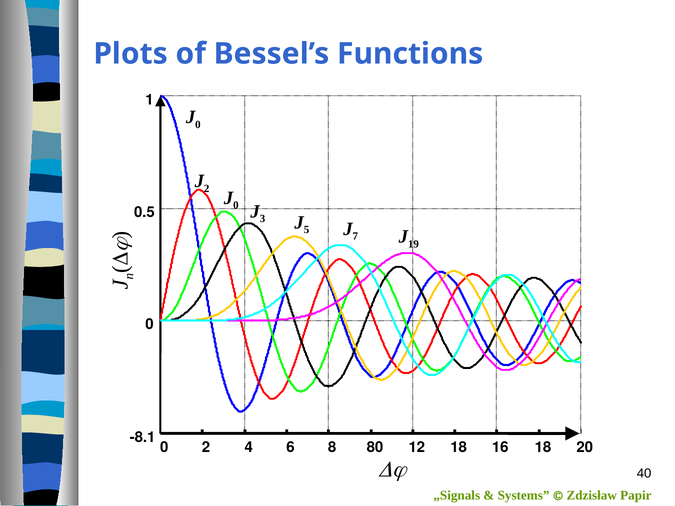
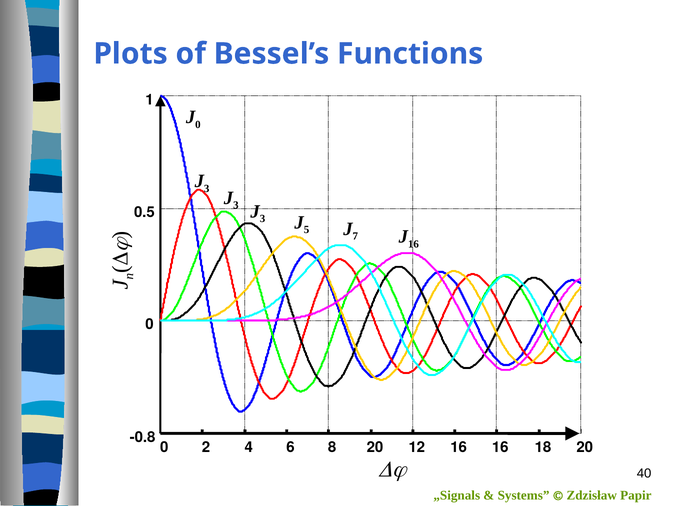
2 at (207, 189): 2 -> 3
0 at (236, 205): 0 -> 3
19 at (413, 244): 19 -> 16
-8.1: -8.1 -> -0.8
8 80: 80 -> 20
12 18: 18 -> 16
